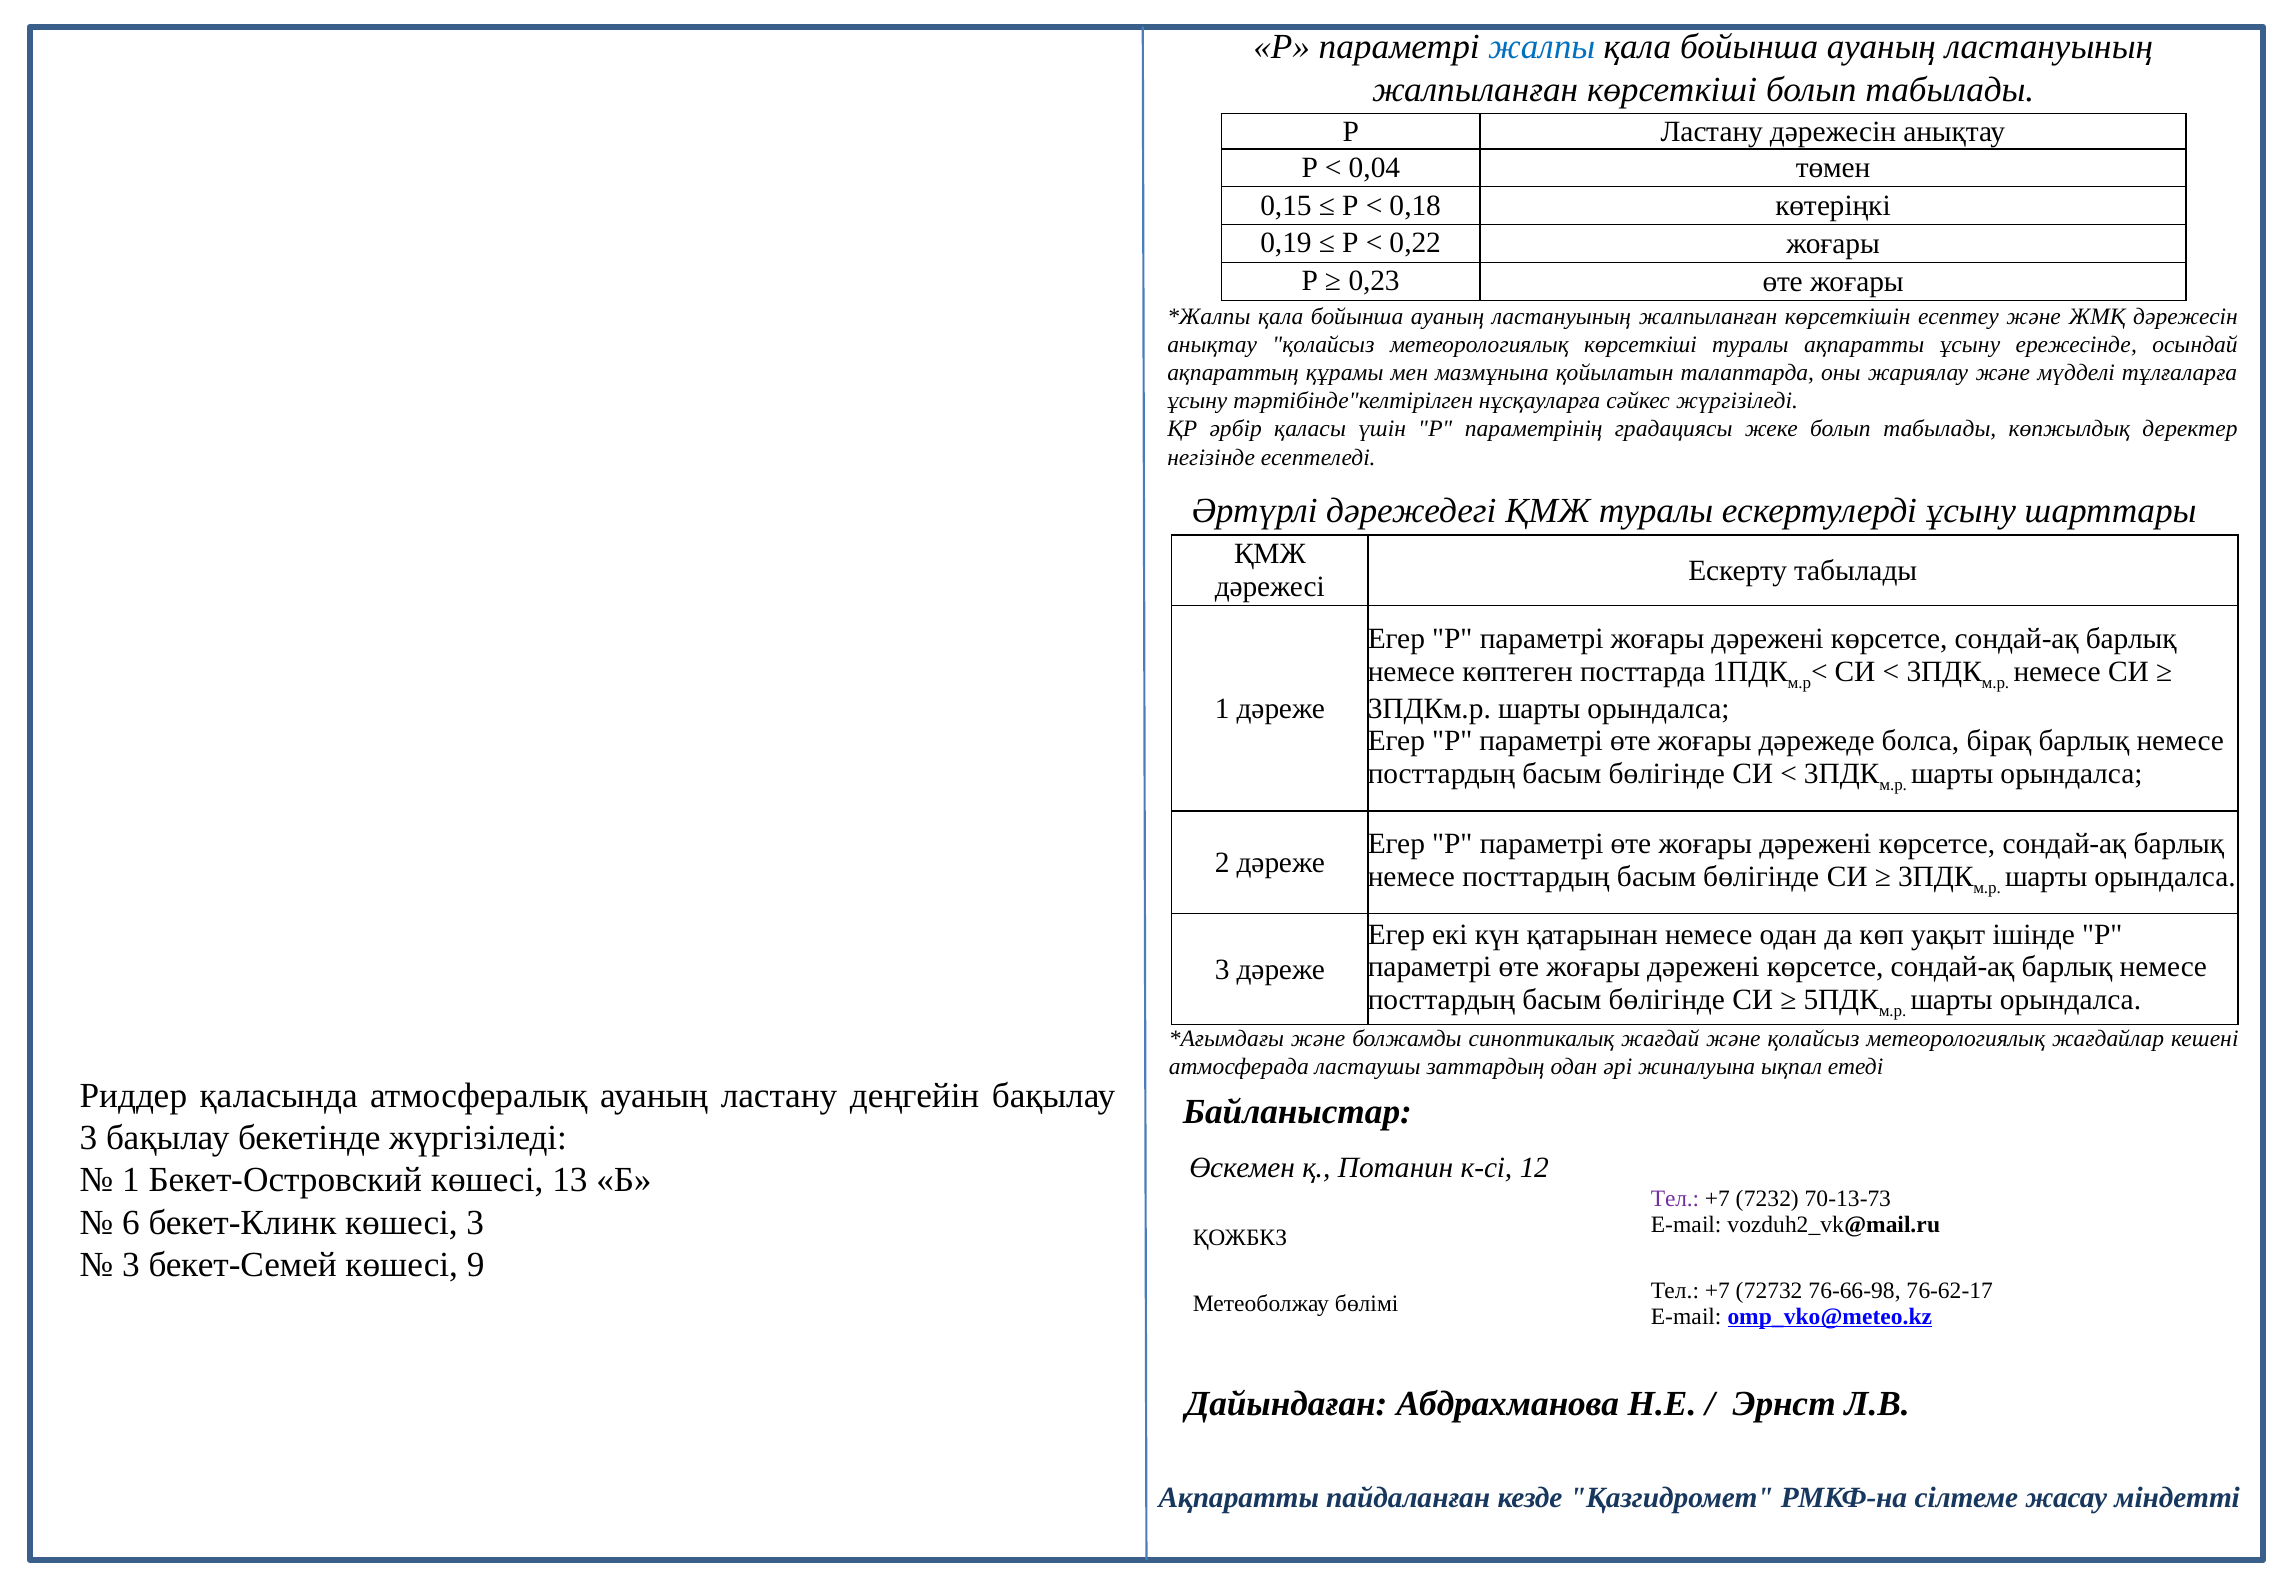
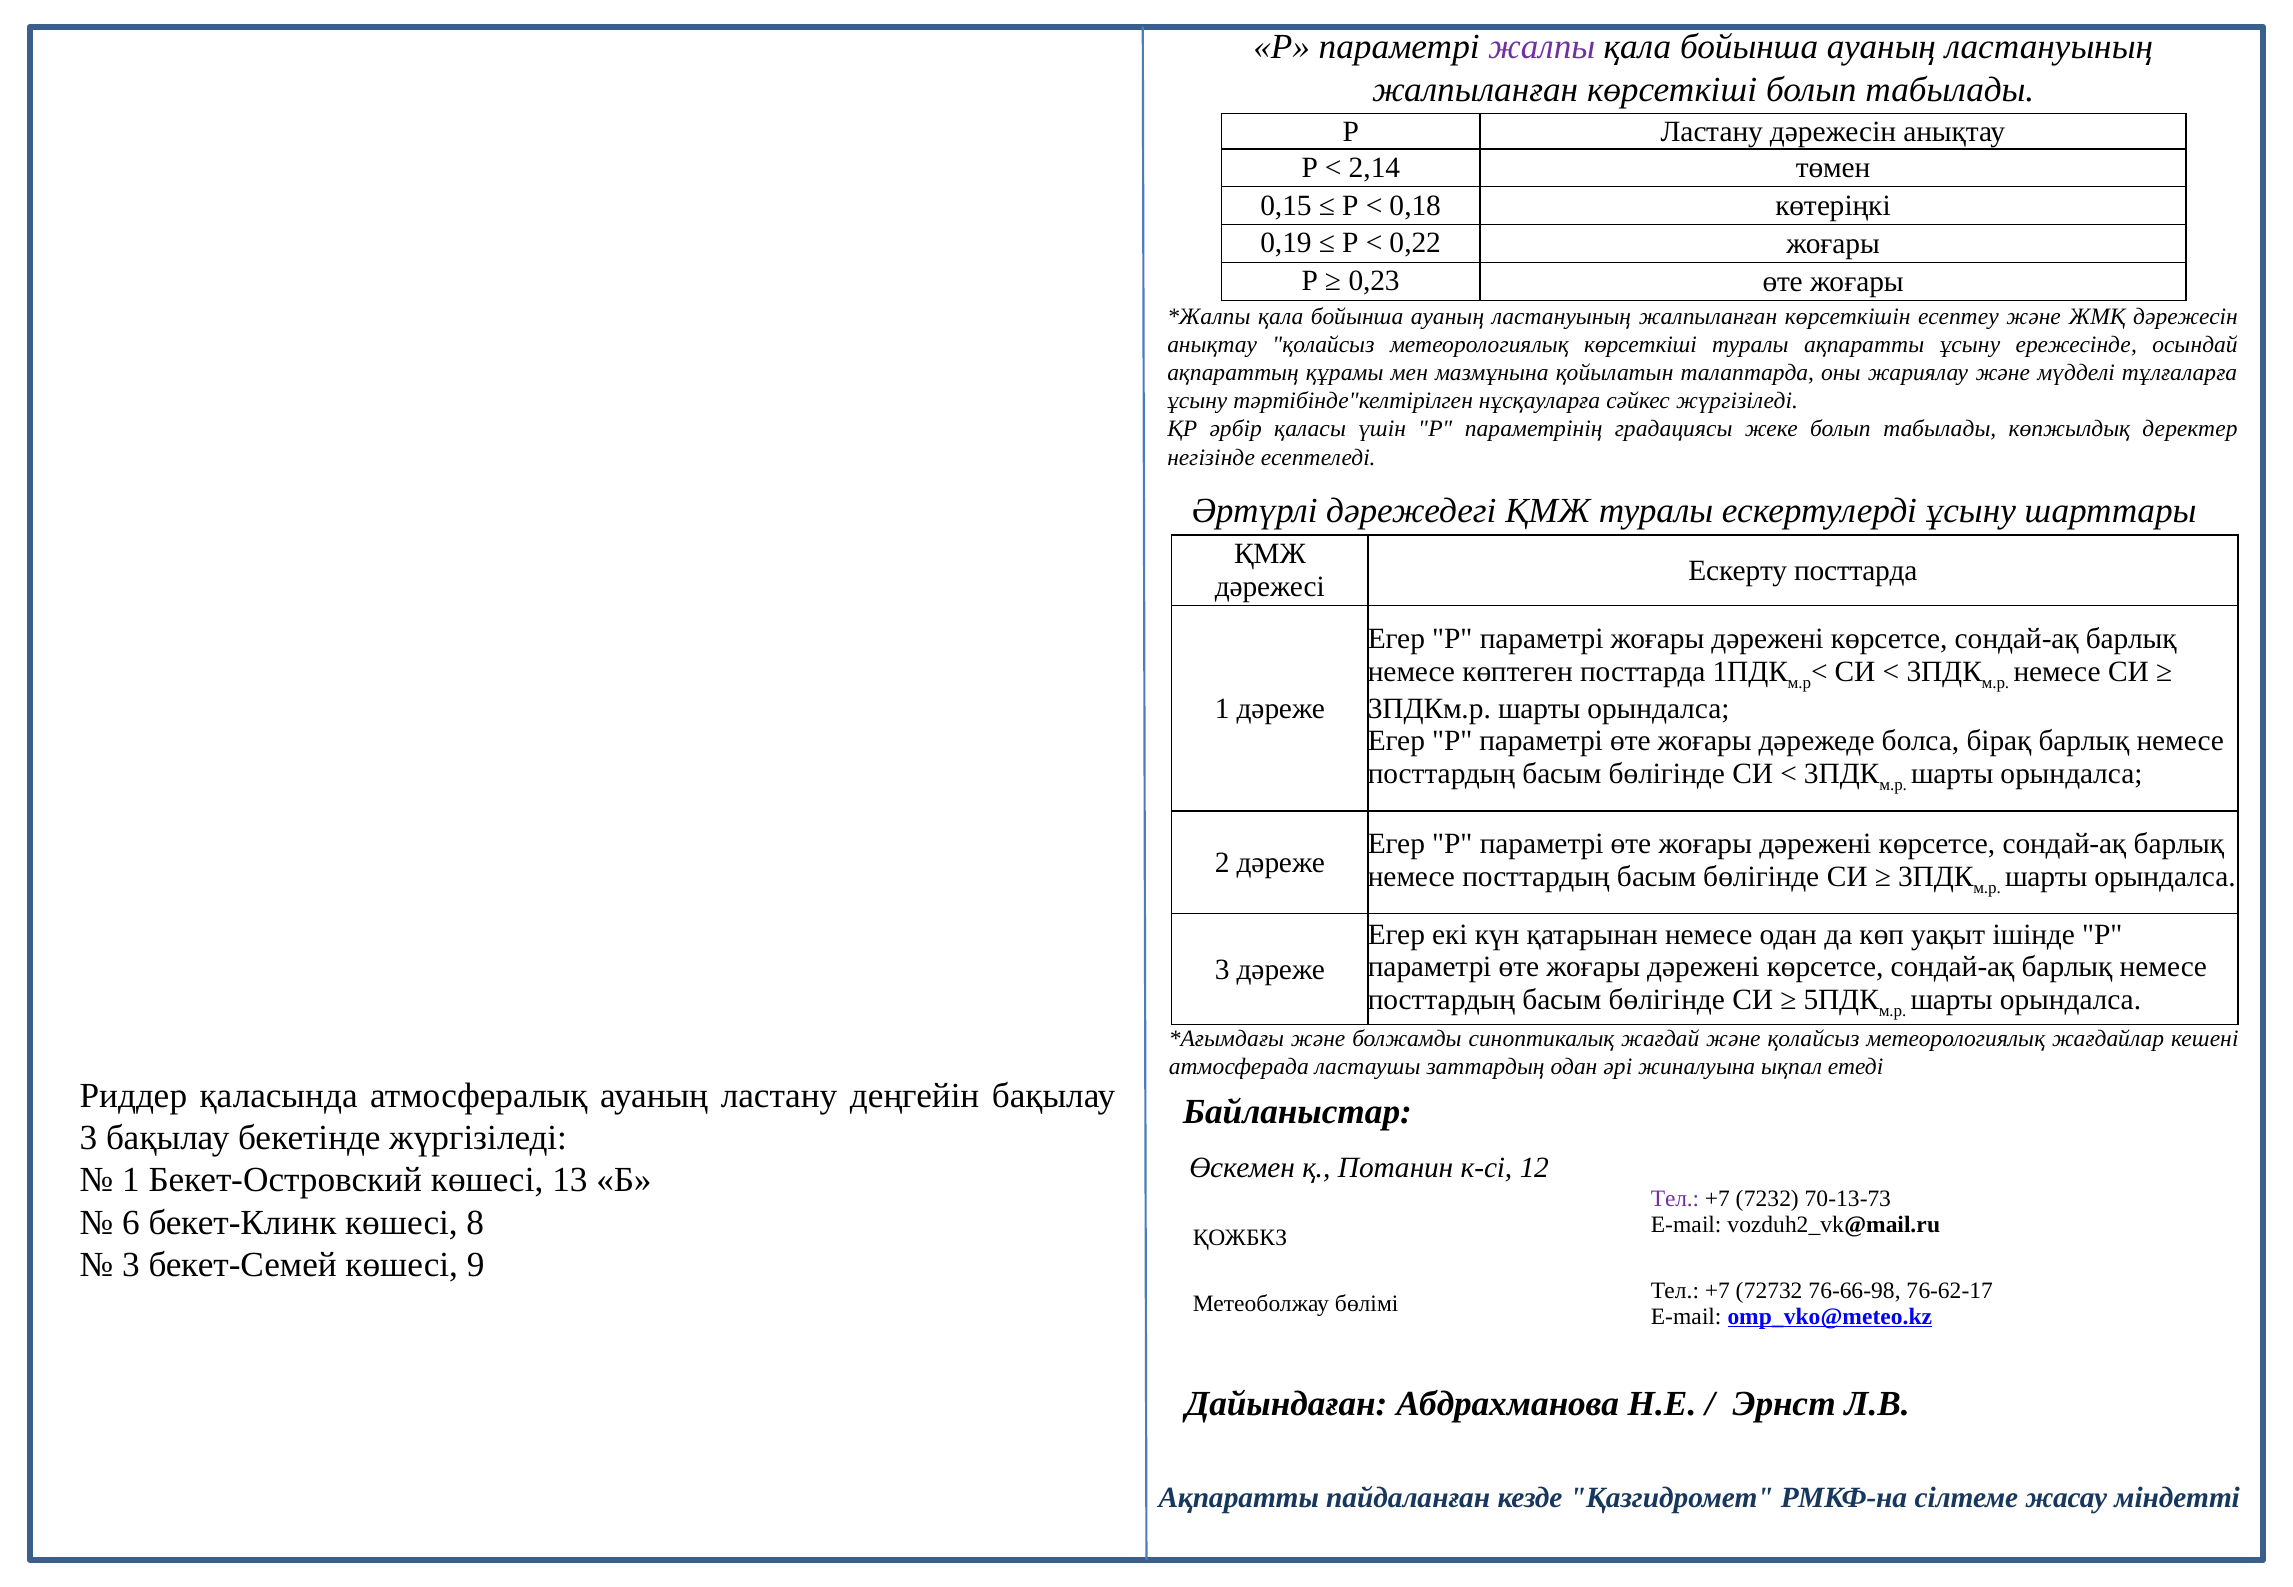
жалпы colour: blue -> purple
0,04: 0,04 -> 2,14
Ескерту табылады: табылады -> посттарда
көшесі 3: 3 -> 8
